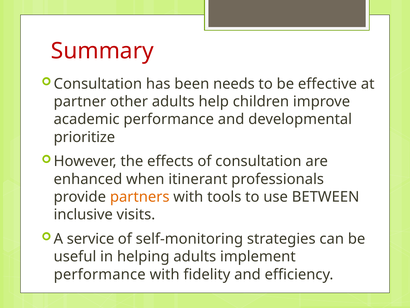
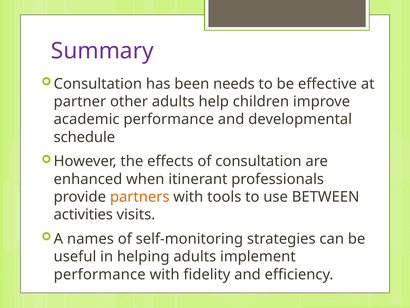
Summary colour: red -> purple
prioritize: prioritize -> schedule
inclusive: inclusive -> activities
service: service -> names
